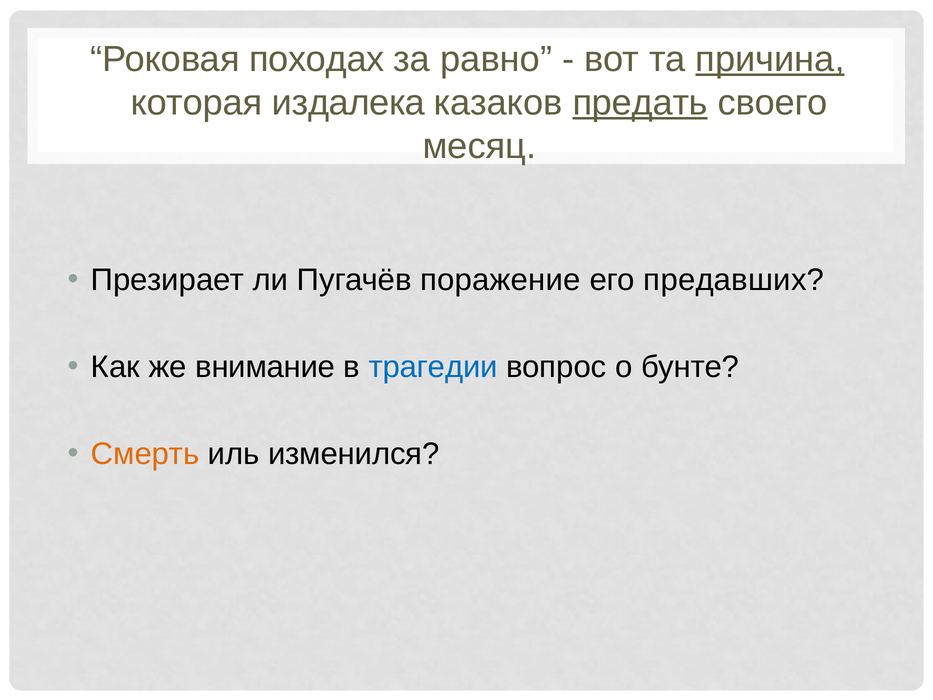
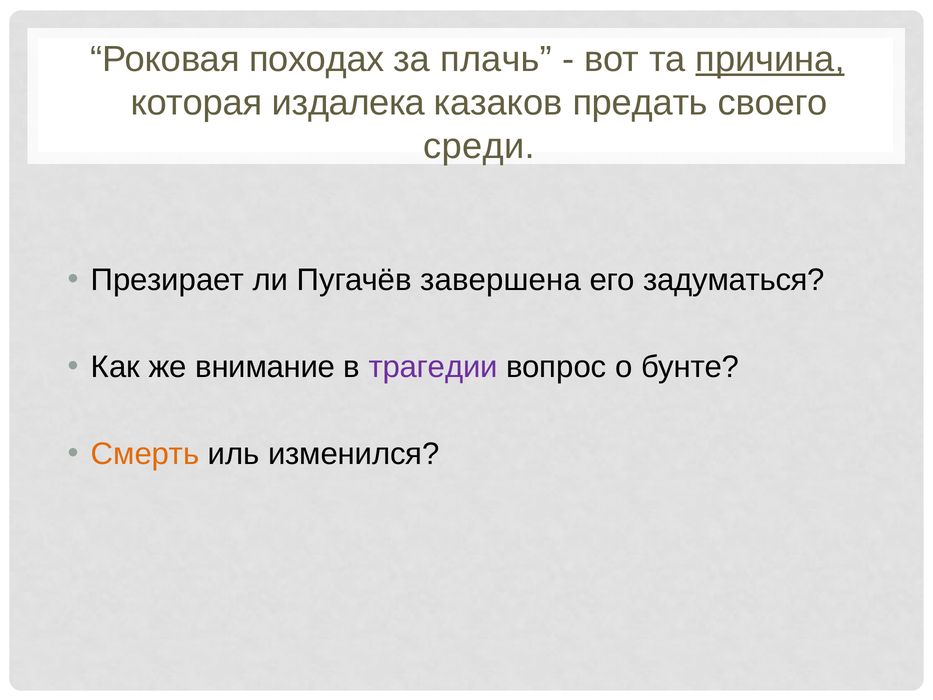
равно: равно -> плачь
предать underline: present -> none
месяц: месяц -> среди
поражение: поражение -> завершена
предавших: предавших -> задуматься
трагедии colour: blue -> purple
